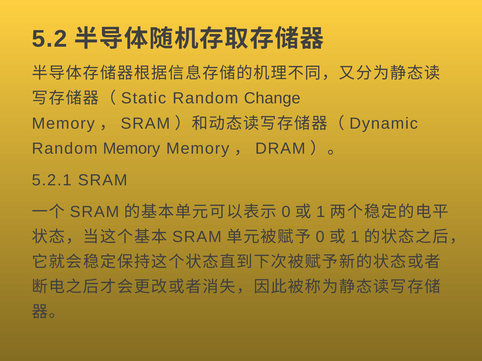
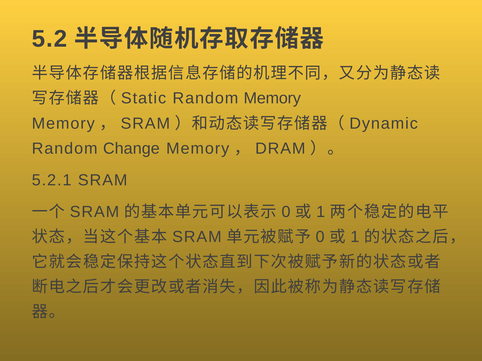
Random Change: Change -> Memory
Random Memory: Memory -> Change
